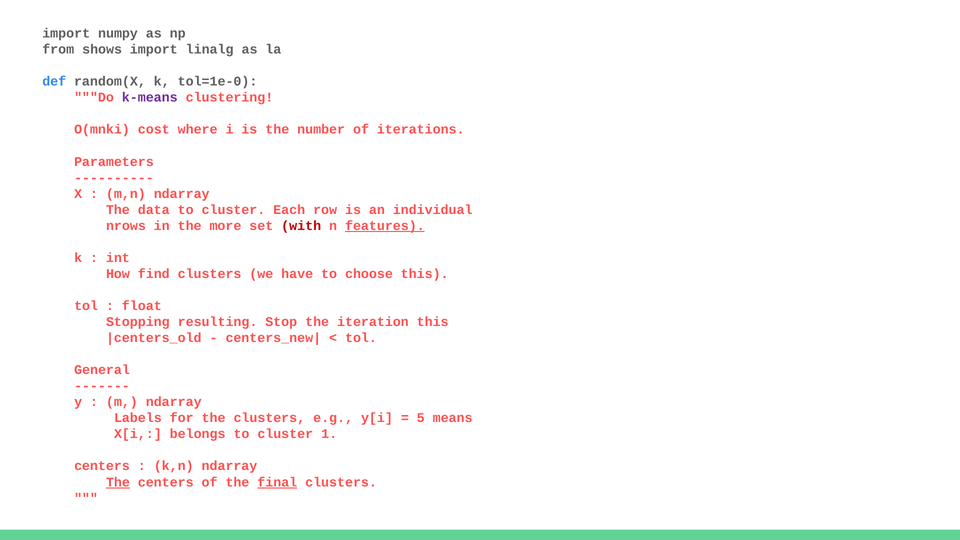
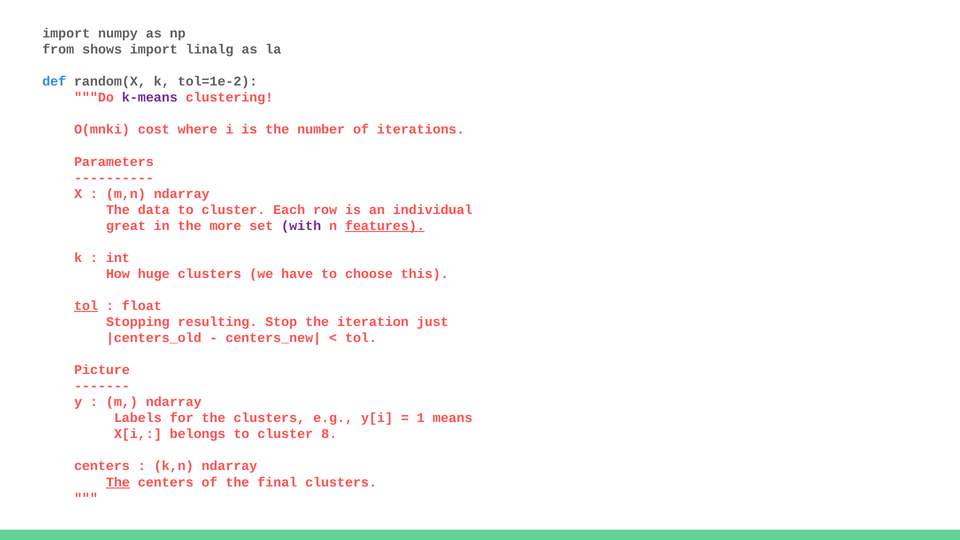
tol=1e-0: tol=1e-0 -> tol=1e-2
nrows: nrows -> great
with colour: red -> purple
find: find -> huge
tol at (86, 306) underline: none -> present
iteration this: this -> just
General: General -> Picture
5: 5 -> 1
1: 1 -> 8
final underline: present -> none
